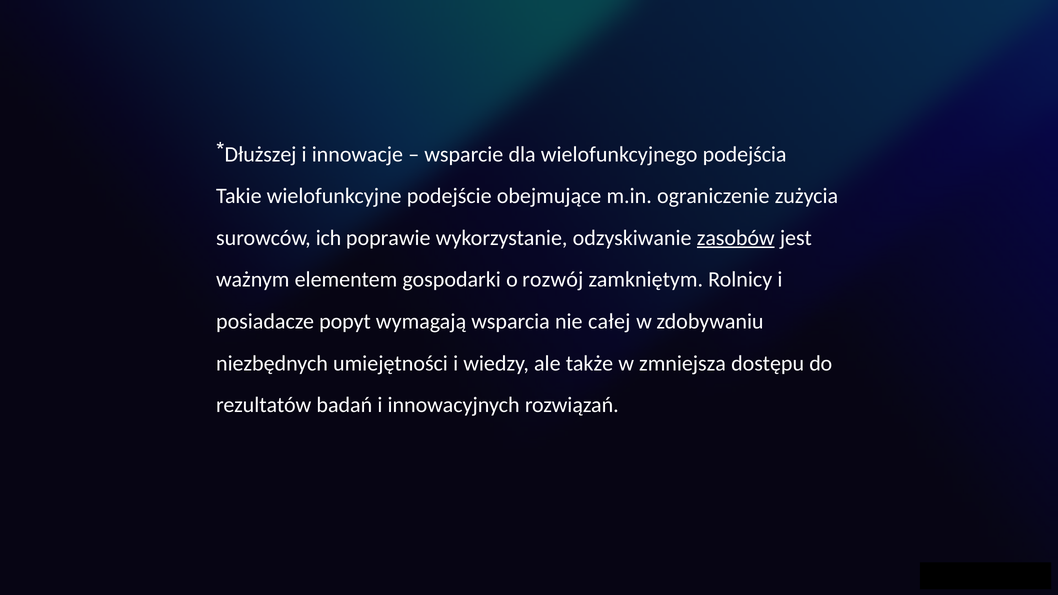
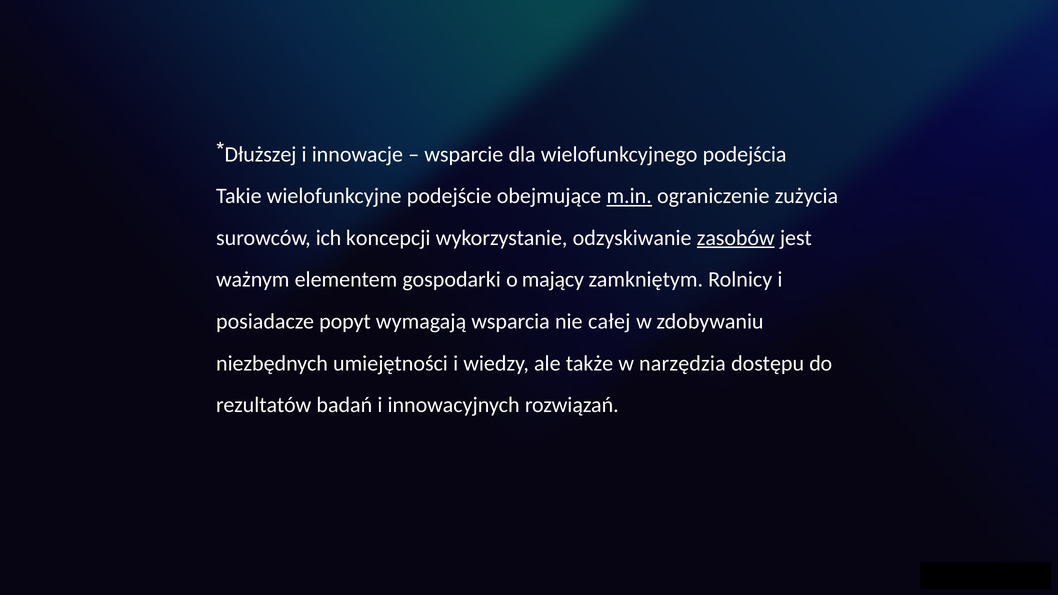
m.in underline: none -> present
poprawie: poprawie -> koncepcji
rozwój: rozwój -> mający
zmniejsza: zmniejsza -> narzędzia
